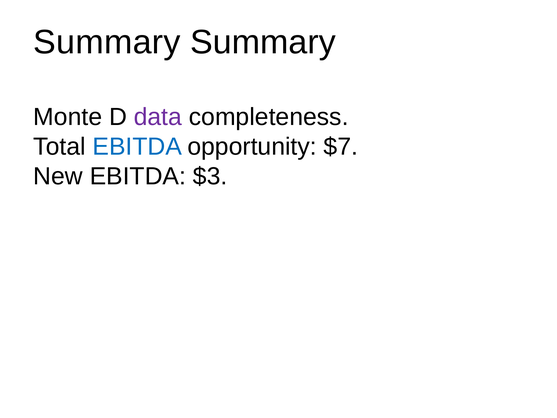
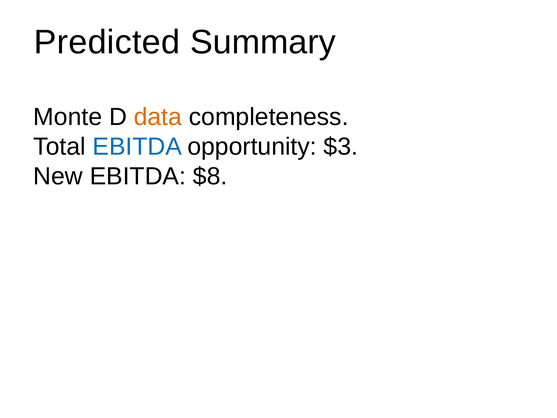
Summary at (107, 42): Summary -> Predicted
data colour: purple -> orange
$7: $7 -> $3
$3: $3 -> $8
